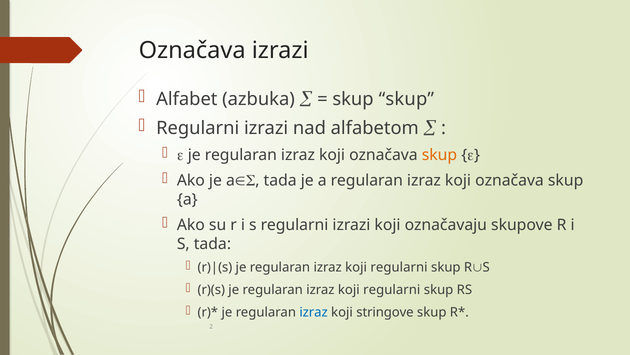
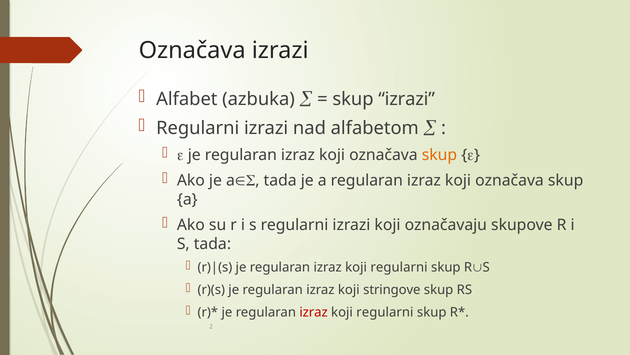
skup skup: skup -> izrazi
regularni at (392, 289): regularni -> stringove
izraz at (314, 312) colour: blue -> red
stringove at (385, 312): stringove -> regularni
